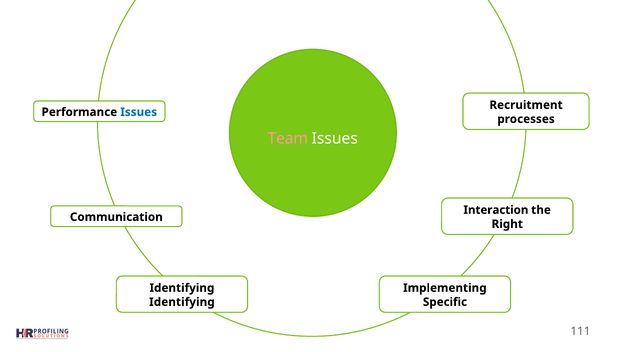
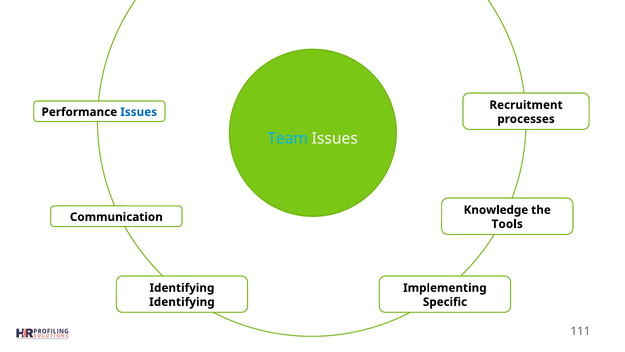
Team colour: pink -> light blue
Interaction: Interaction -> Knowledge
Right: Right -> Tools
